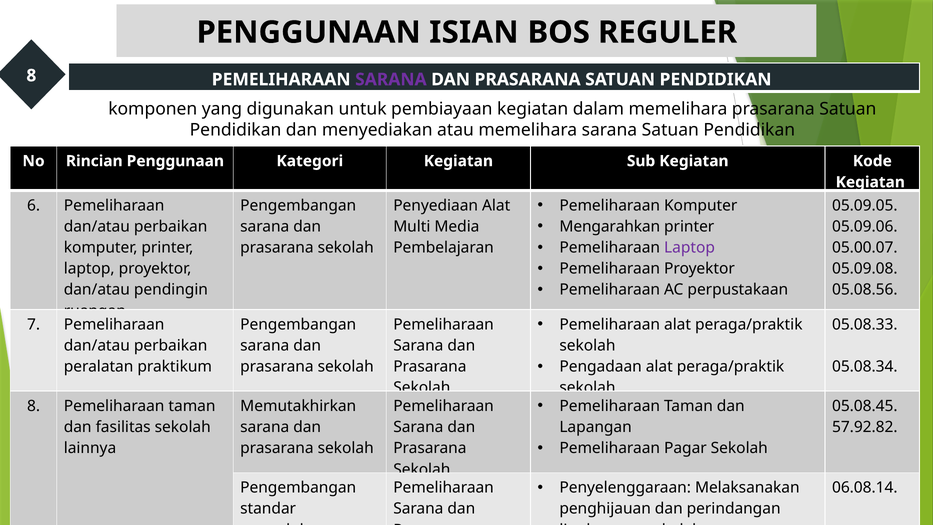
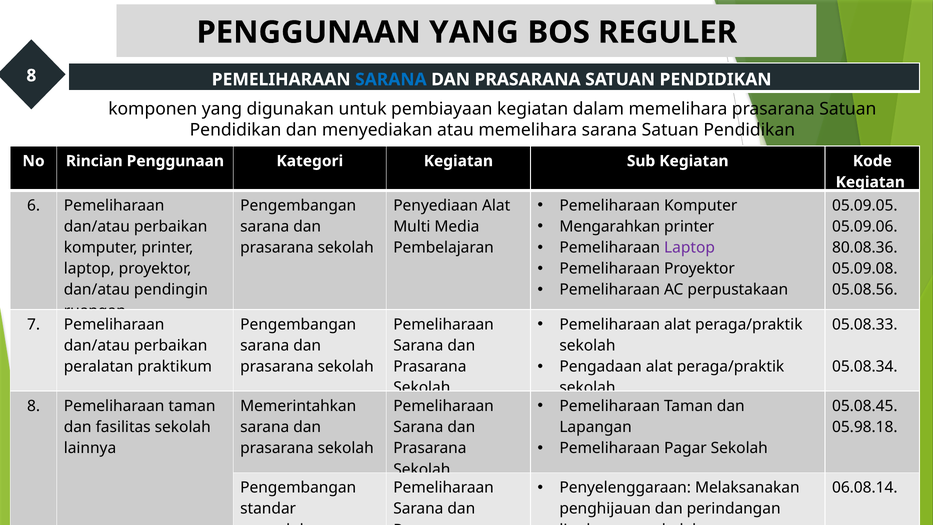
PENGGUNAAN ISIAN: ISIAN -> YANG
SARANA at (391, 79) colour: purple -> blue
05.00.07: 05.00.07 -> 80.08.36
Memutakhirkan: Memutakhirkan -> Memerintahkan
57.92.82: 57.92.82 -> 05.98.18
